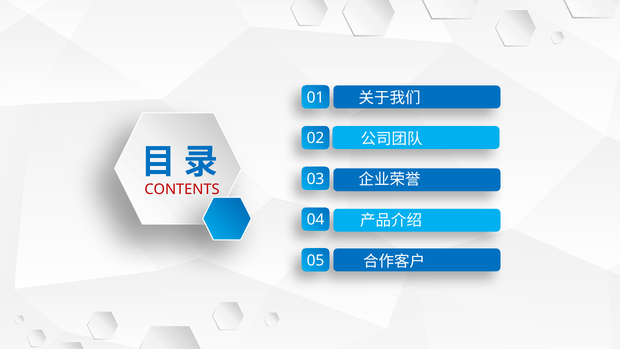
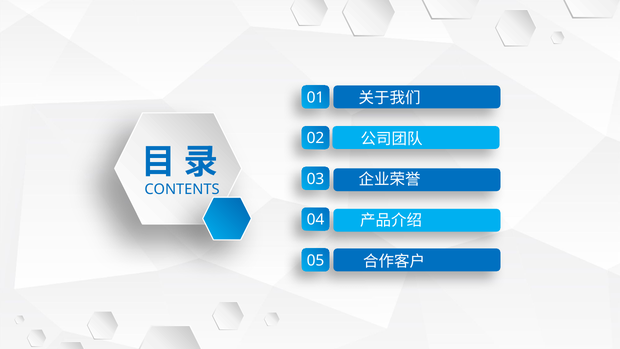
CONTENTS colour: red -> blue
